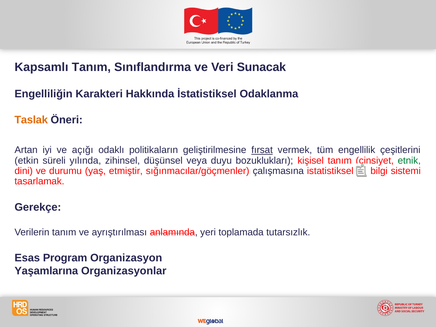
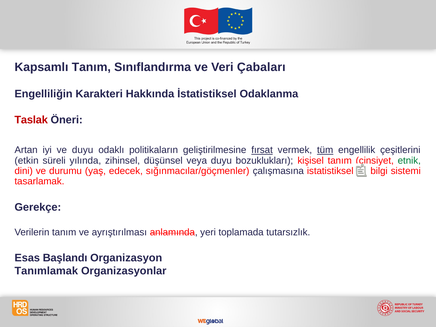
Sunacak: Sunacak -> Çabaları
Taslak colour: orange -> red
ve açığı: açığı -> duyu
tüm underline: none -> present
etmiştir: etmiştir -> edecek
Program: Program -> Başlandı
Yaşamlarına: Yaşamlarına -> Tanımlamak
